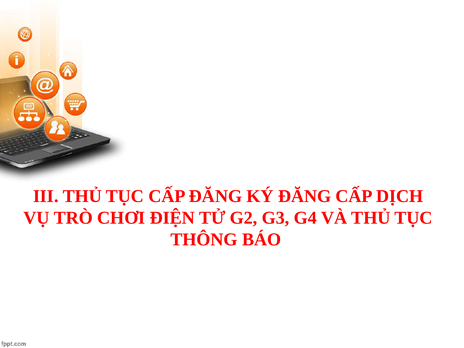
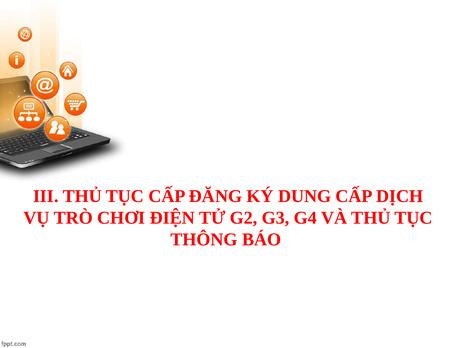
KÝ ĐĂNG: ĐĂNG -> DUNG
